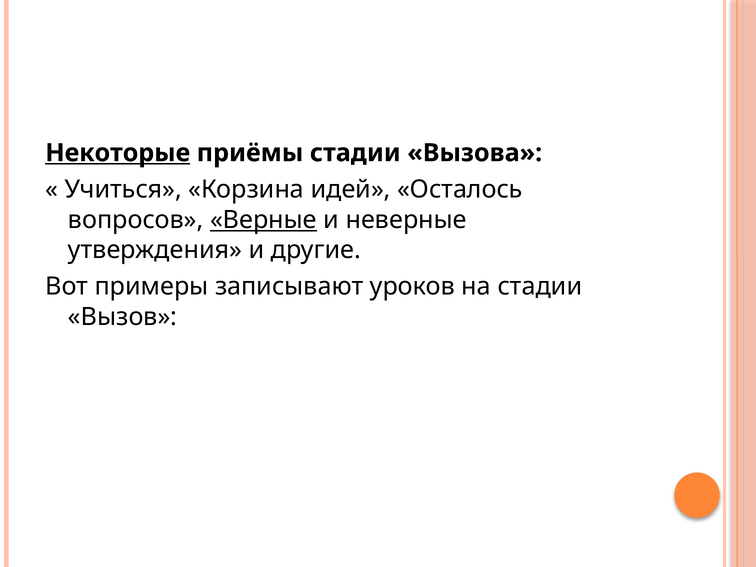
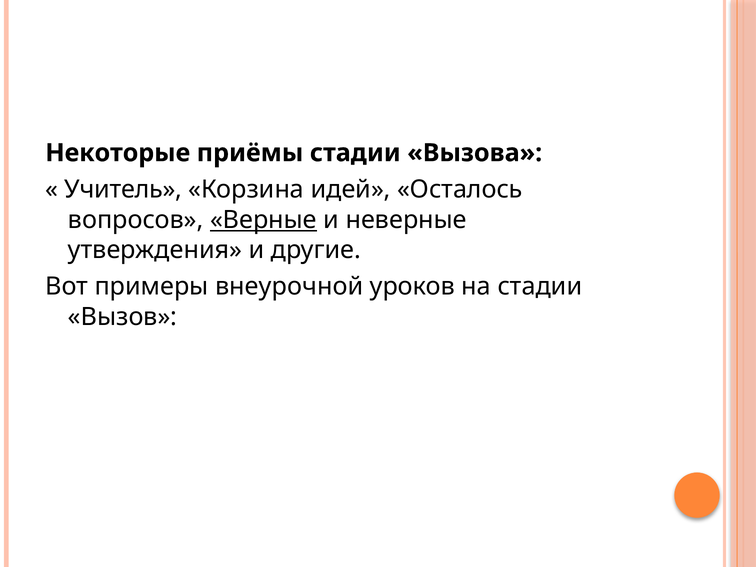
Некоторые underline: present -> none
Учиться: Учиться -> Учитель
записывают: записывают -> внеурочной
